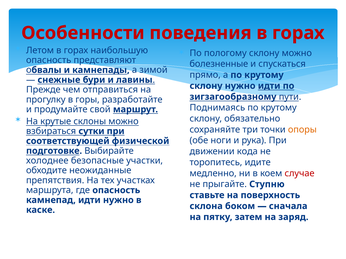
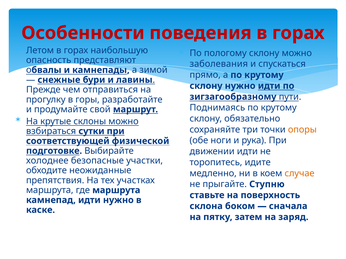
болезненные: болезненные -> заболевания
движении кода: кода -> идти
случае colour: red -> orange
где опасность: опасность -> маршрута
